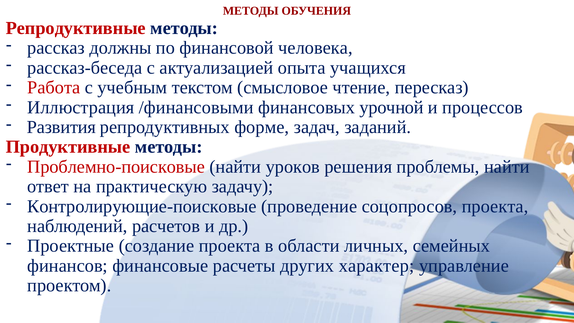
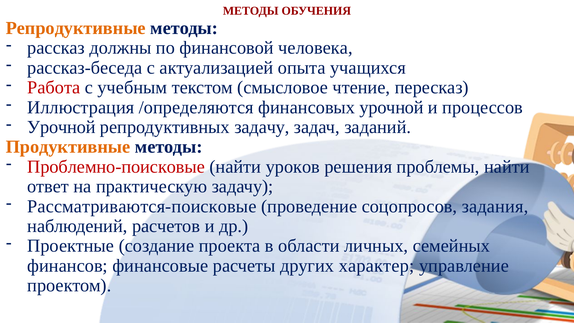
Репродуктивные colour: red -> orange
/финансовыми: /финансовыми -> /определяются
Развития at (61, 127): Развития -> Урочной
репродуктивных форме: форме -> задачу
Продуктивные colour: red -> orange
Контролирующие-поисковые: Контролирующие-поисковые -> Рассматриваются-поисковые
соцопросов проекта: проекта -> задания
